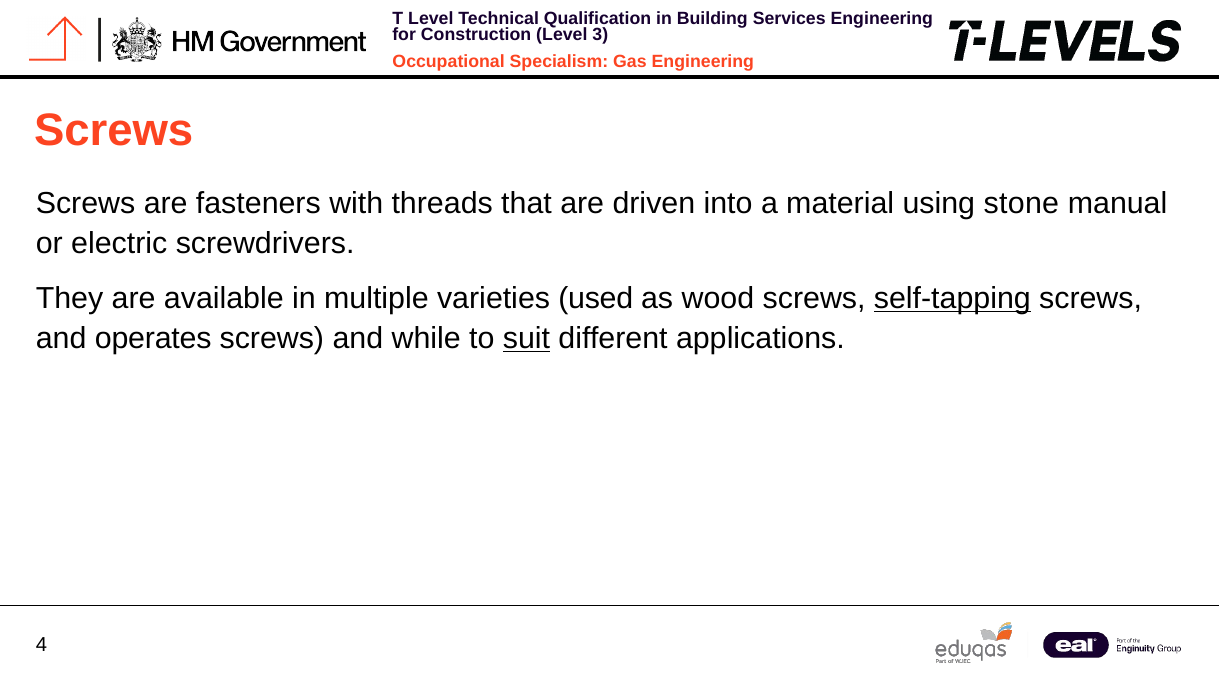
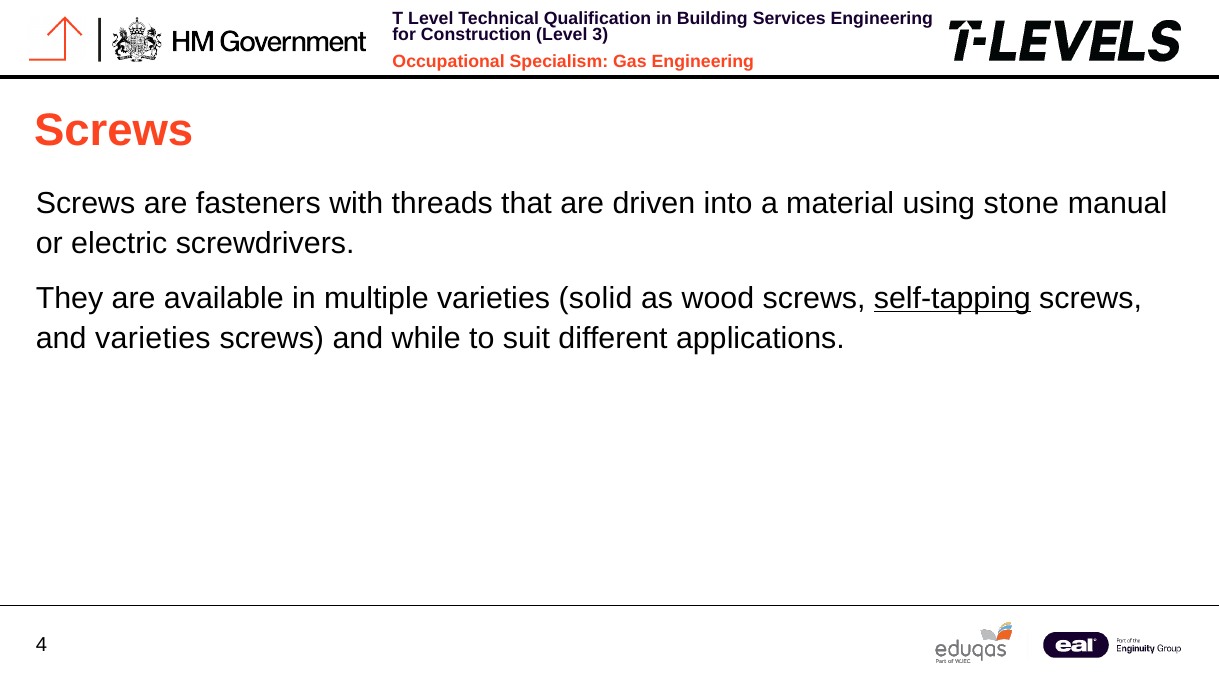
used: used -> solid
and operates: operates -> varieties
suit underline: present -> none
